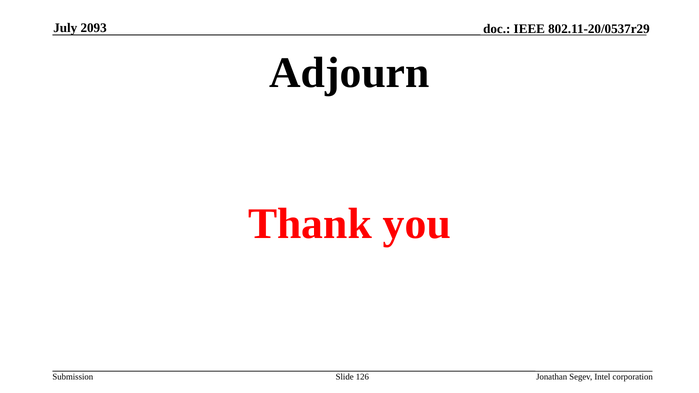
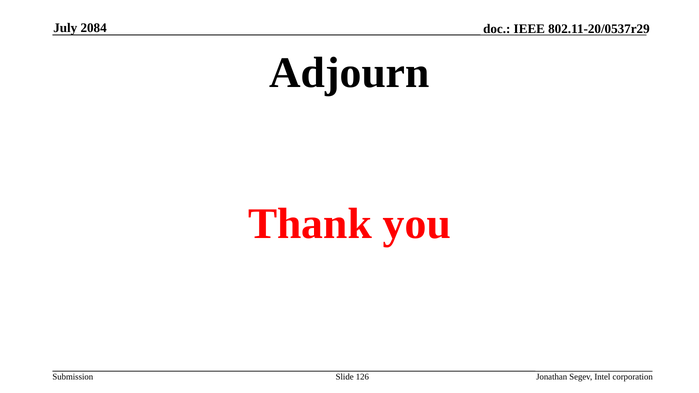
2093: 2093 -> 2084
